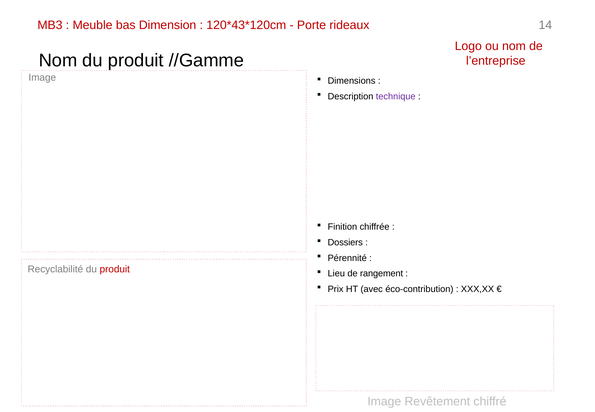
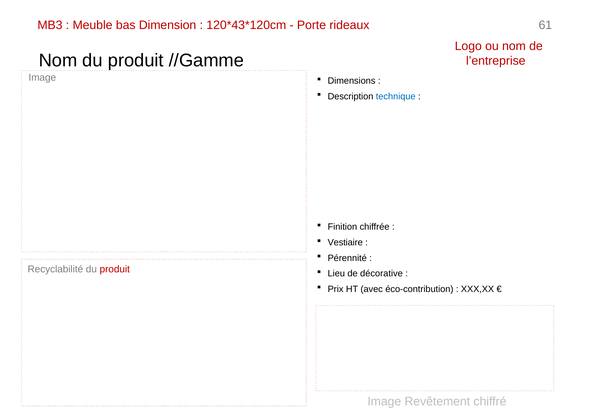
14: 14 -> 61
technique colour: purple -> blue
Dossiers: Dossiers -> Vestiaire
rangement: rangement -> décorative
